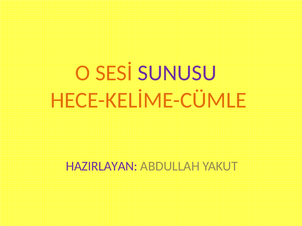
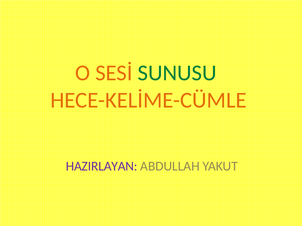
SUNUSU colour: purple -> green
